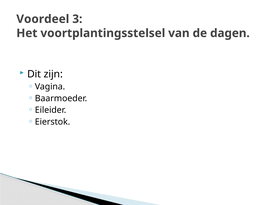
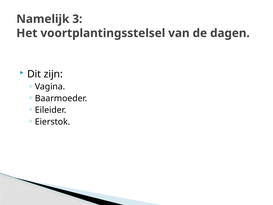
Voordeel: Voordeel -> Namelijk
